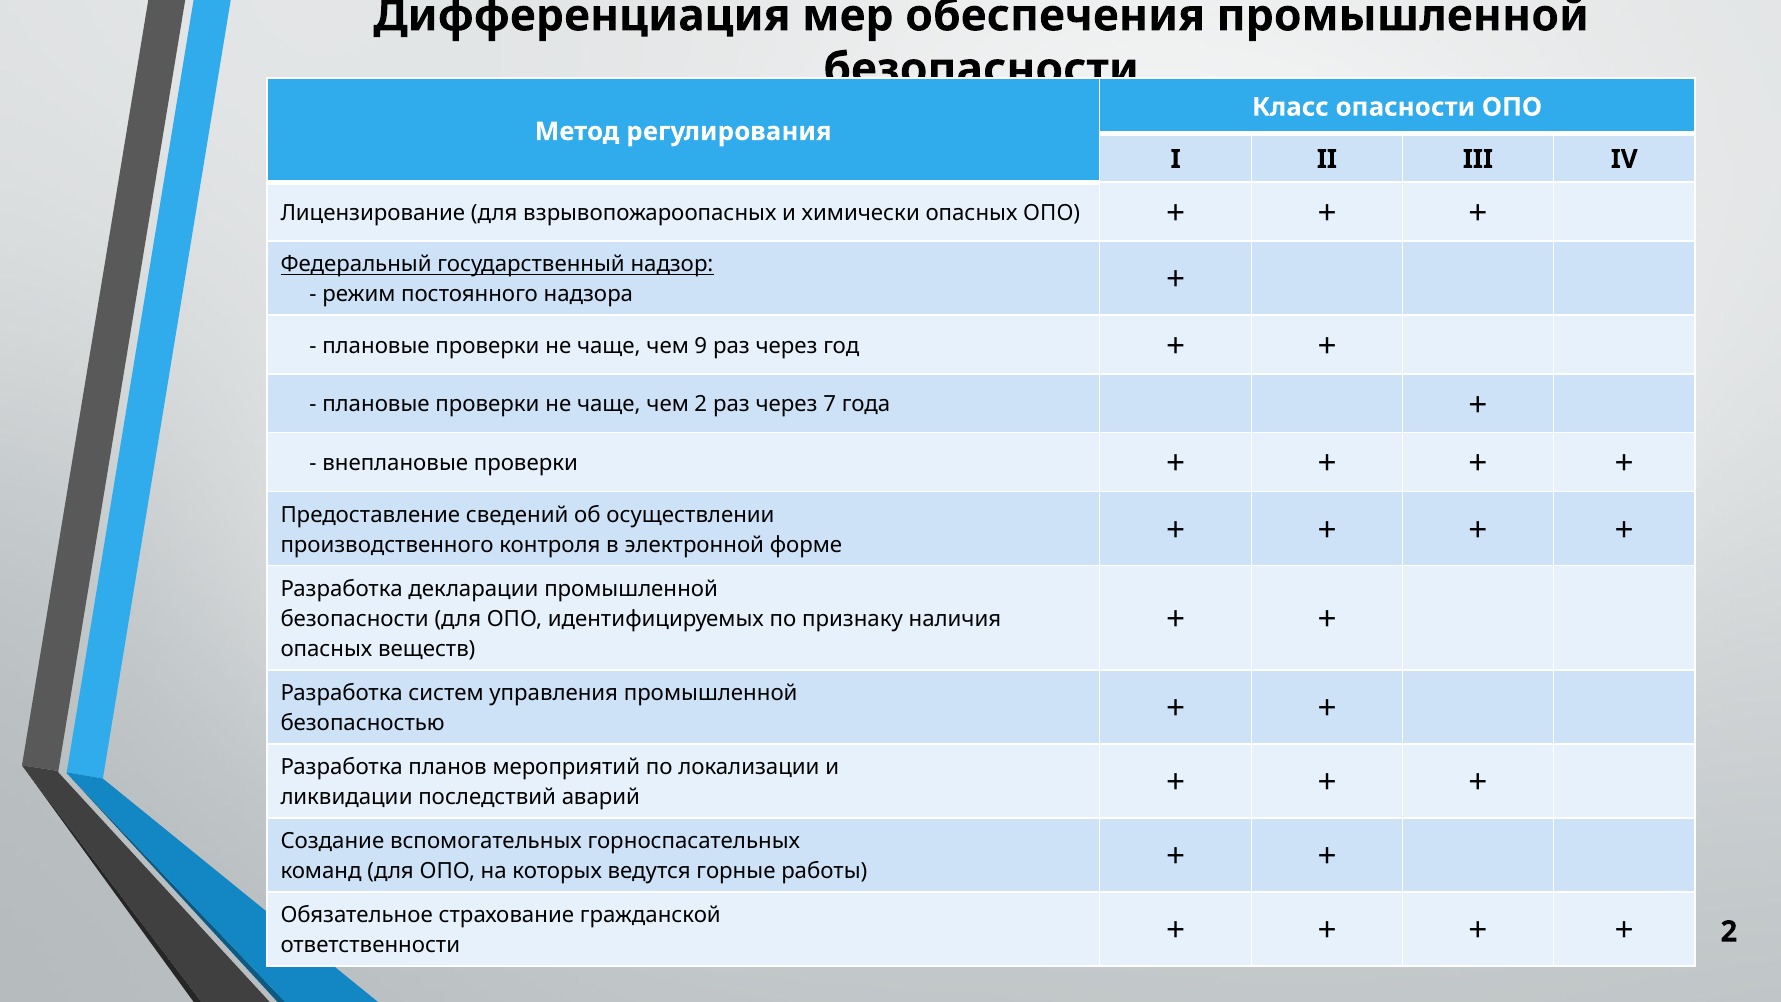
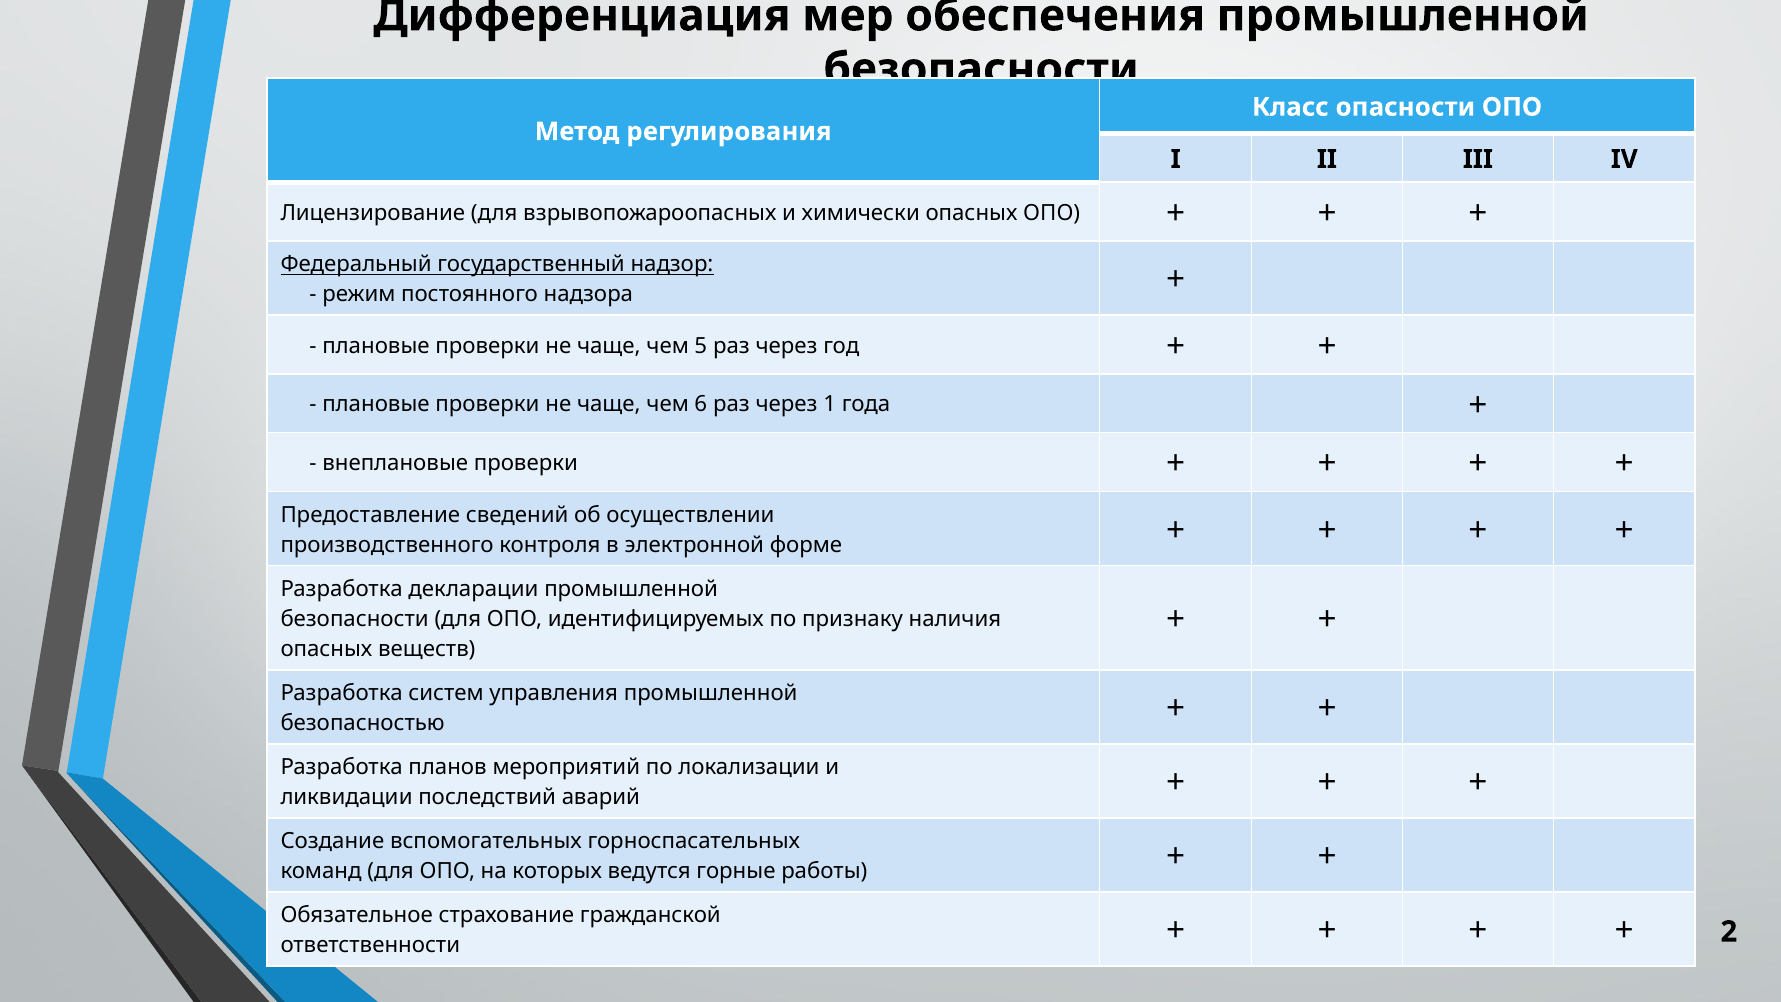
9: 9 -> 5
чем 2: 2 -> 6
7: 7 -> 1
